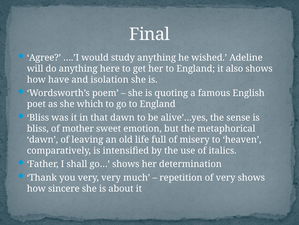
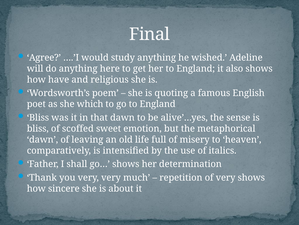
isolation: isolation -> religious
mother: mother -> scoffed
